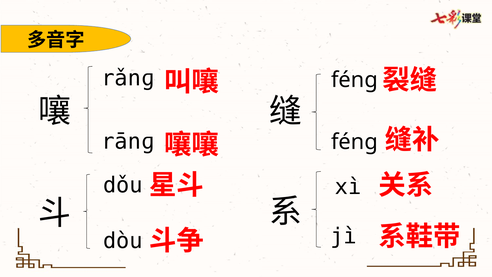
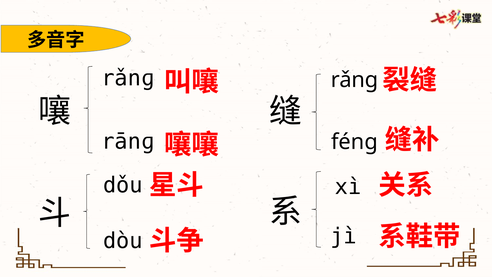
féng at (354, 80): féng -> rǎnɡ
